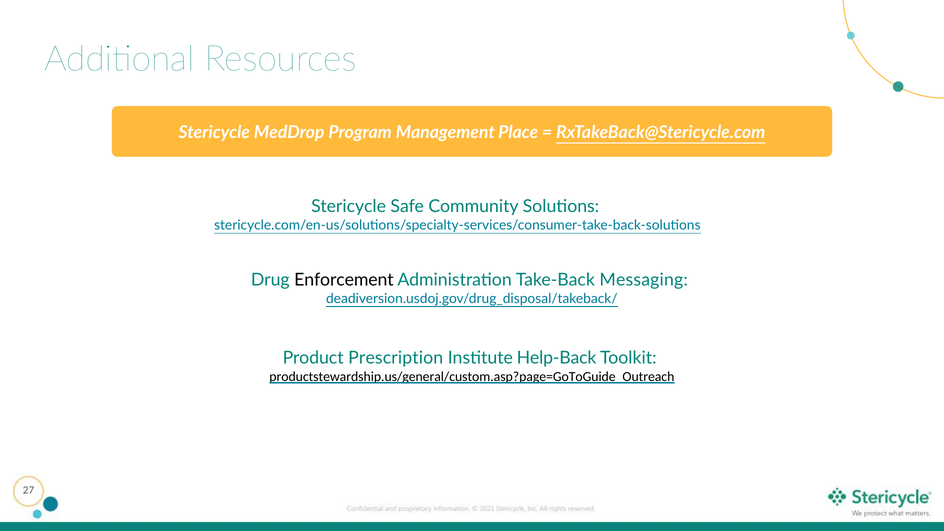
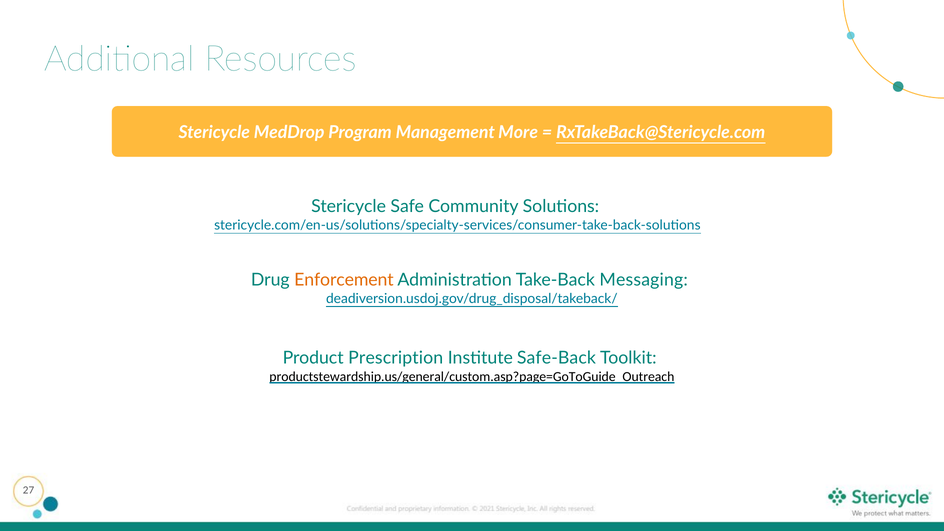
Place: Place -> More
Enforcement colour: black -> orange
Help-Back: Help-Back -> Safe-Back
